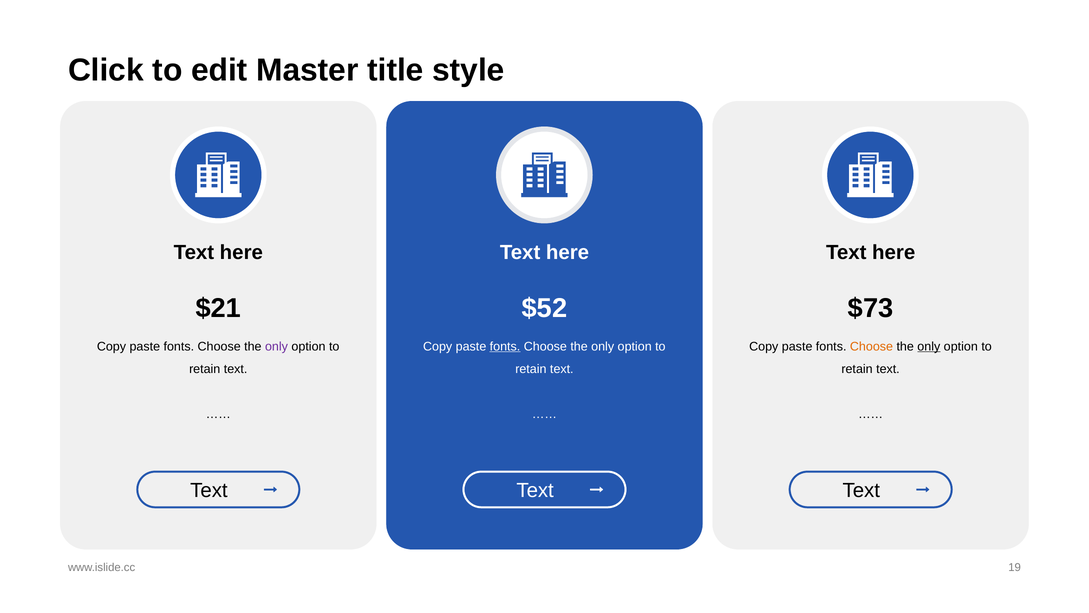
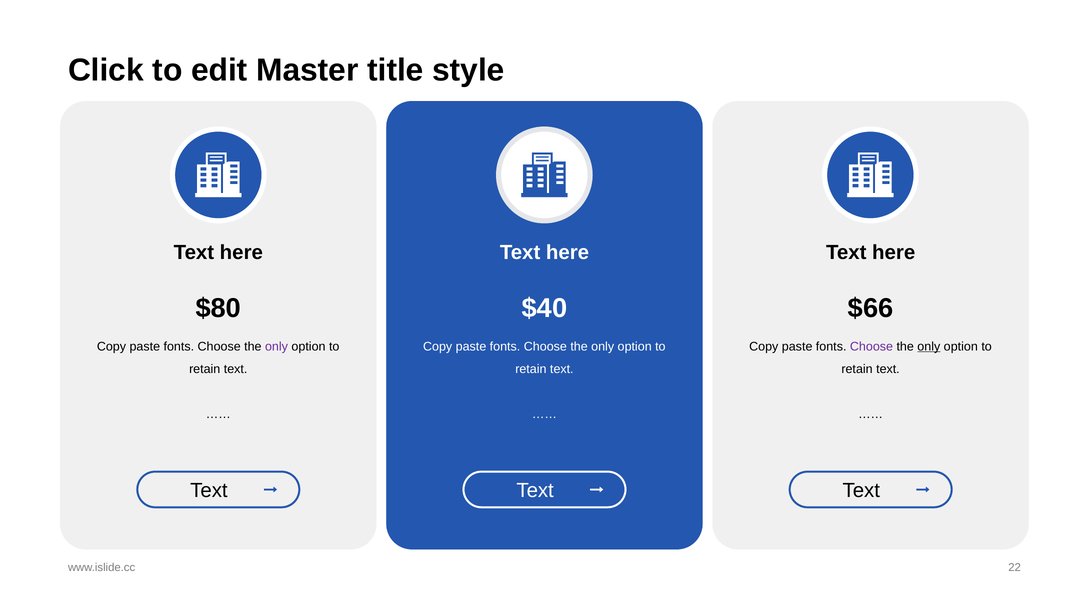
$21: $21 -> $80
$52: $52 -> $40
$73: $73 -> $66
fonts at (505, 346) underline: present -> none
Choose at (871, 346) colour: orange -> purple
19: 19 -> 22
